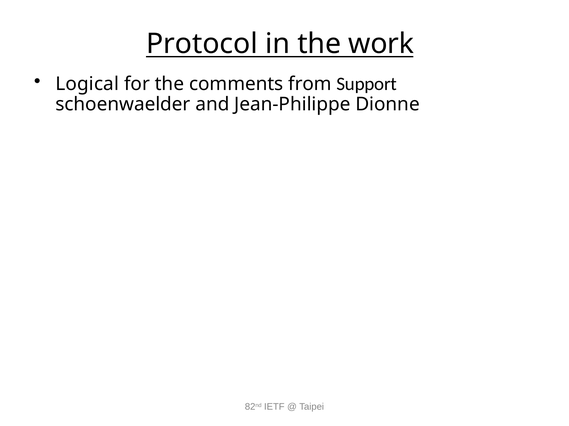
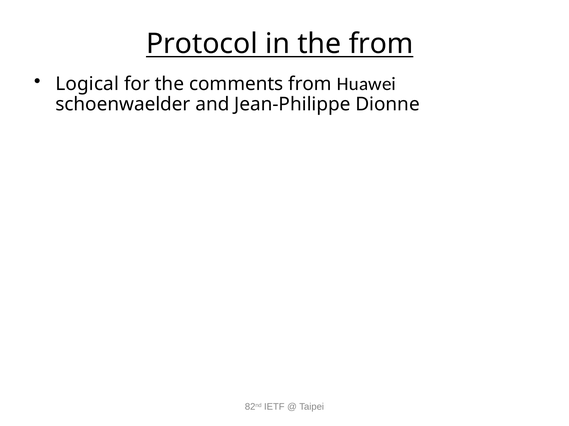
the work: work -> from
Support: Support -> Huawei
